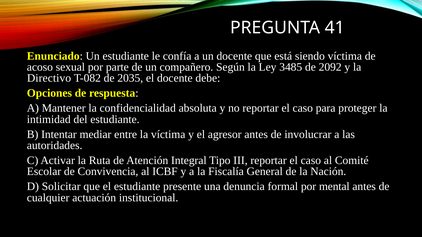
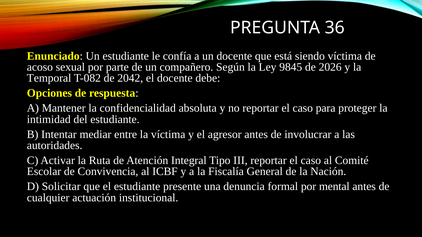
41: 41 -> 36
3485: 3485 -> 9845
2092: 2092 -> 2026
Directivo: Directivo -> Temporal
2035: 2035 -> 2042
